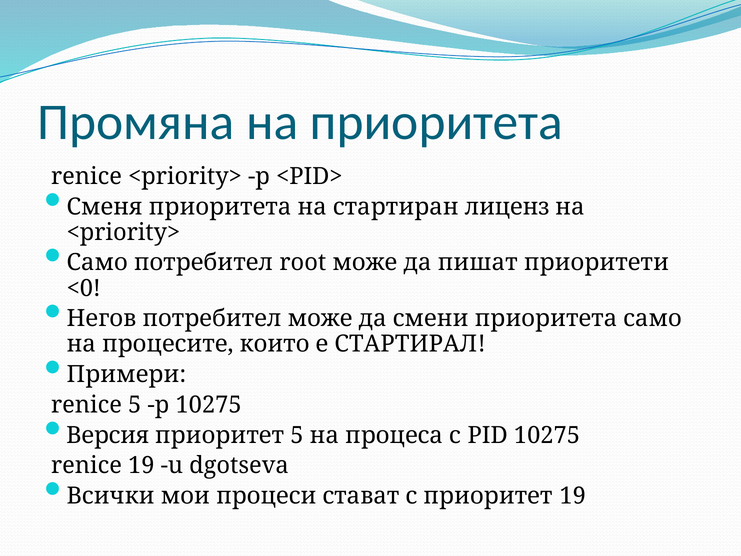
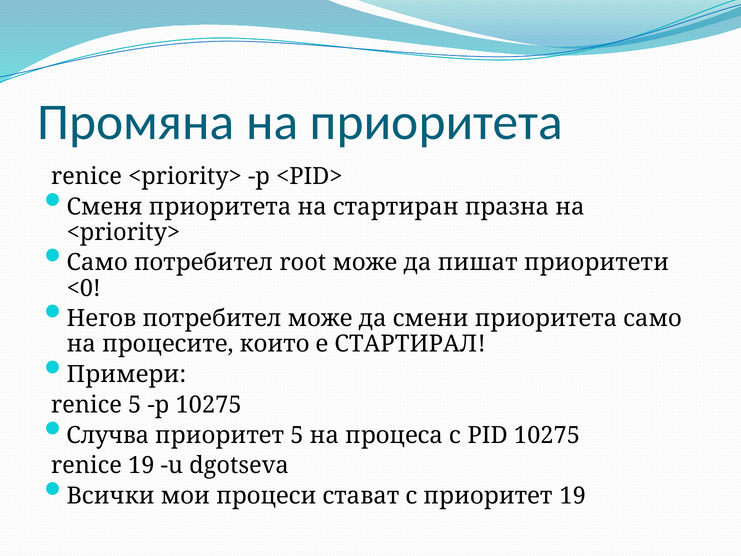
лиценз: лиценз -> празна
Версия: Версия -> Случва
